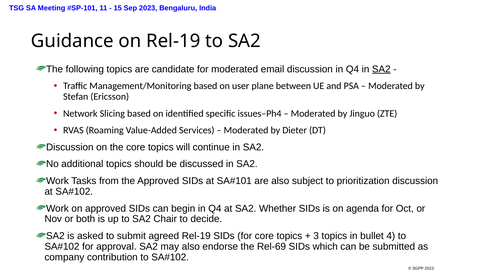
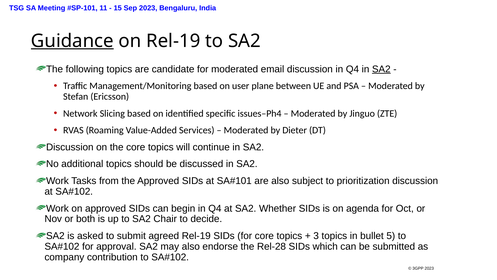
Guidance underline: none -> present
4: 4 -> 5
Rel-69: Rel-69 -> Rel-28
